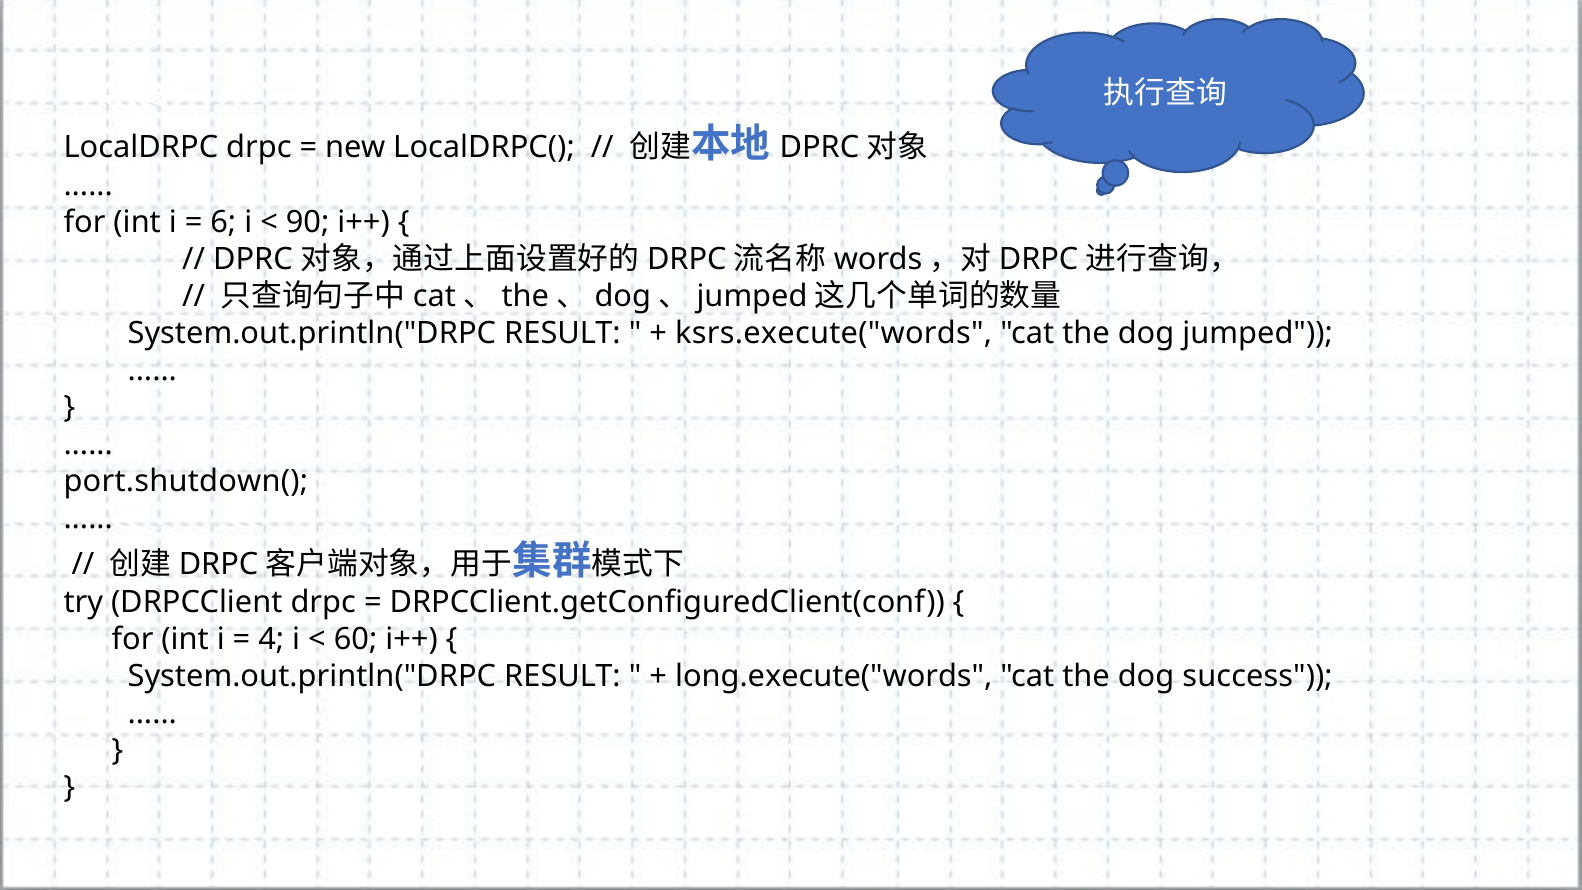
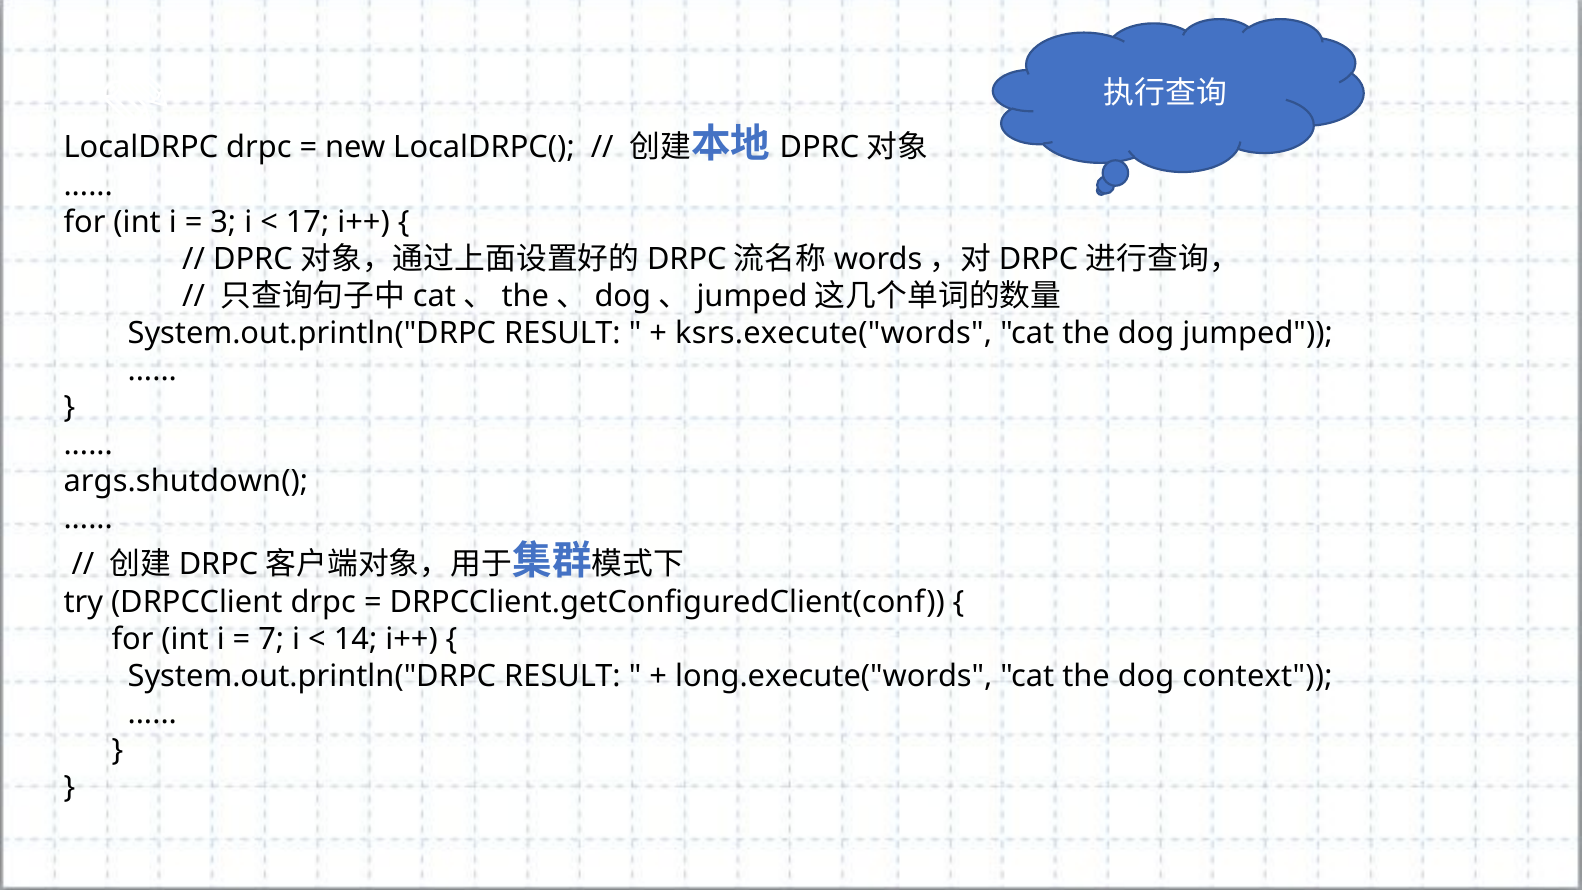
6: 6 -> 3
90: 90 -> 17
port.shutdown(: port.shutdown( -> args.shutdown(
4: 4 -> 7
60: 60 -> 14
success: success -> context
